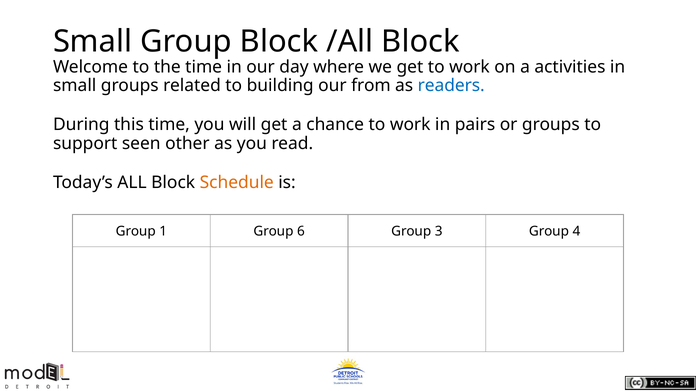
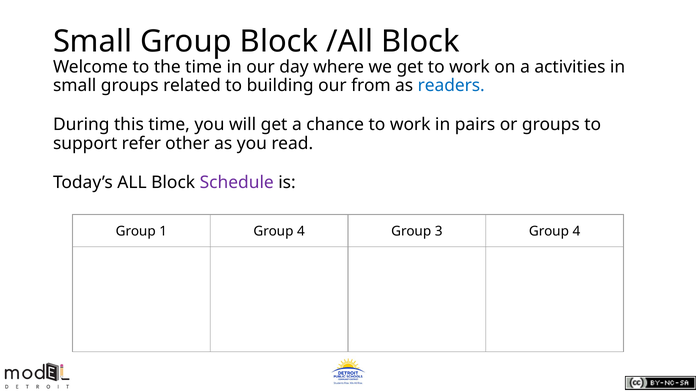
seen: seen -> refer
Schedule colour: orange -> purple
1 Group 6: 6 -> 4
